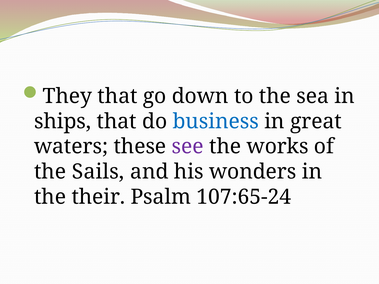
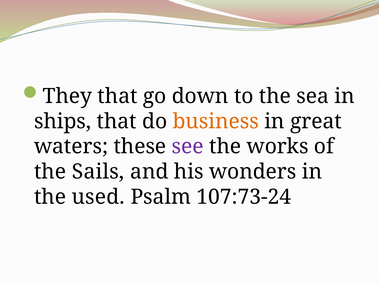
business colour: blue -> orange
their: their -> used
107:65-24: 107:65-24 -> 107:73-24
